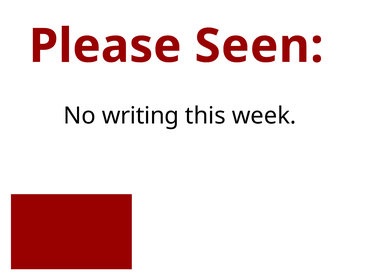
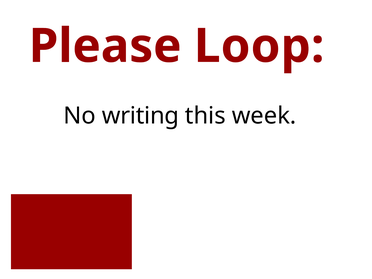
Seen: Seen -> Loop
